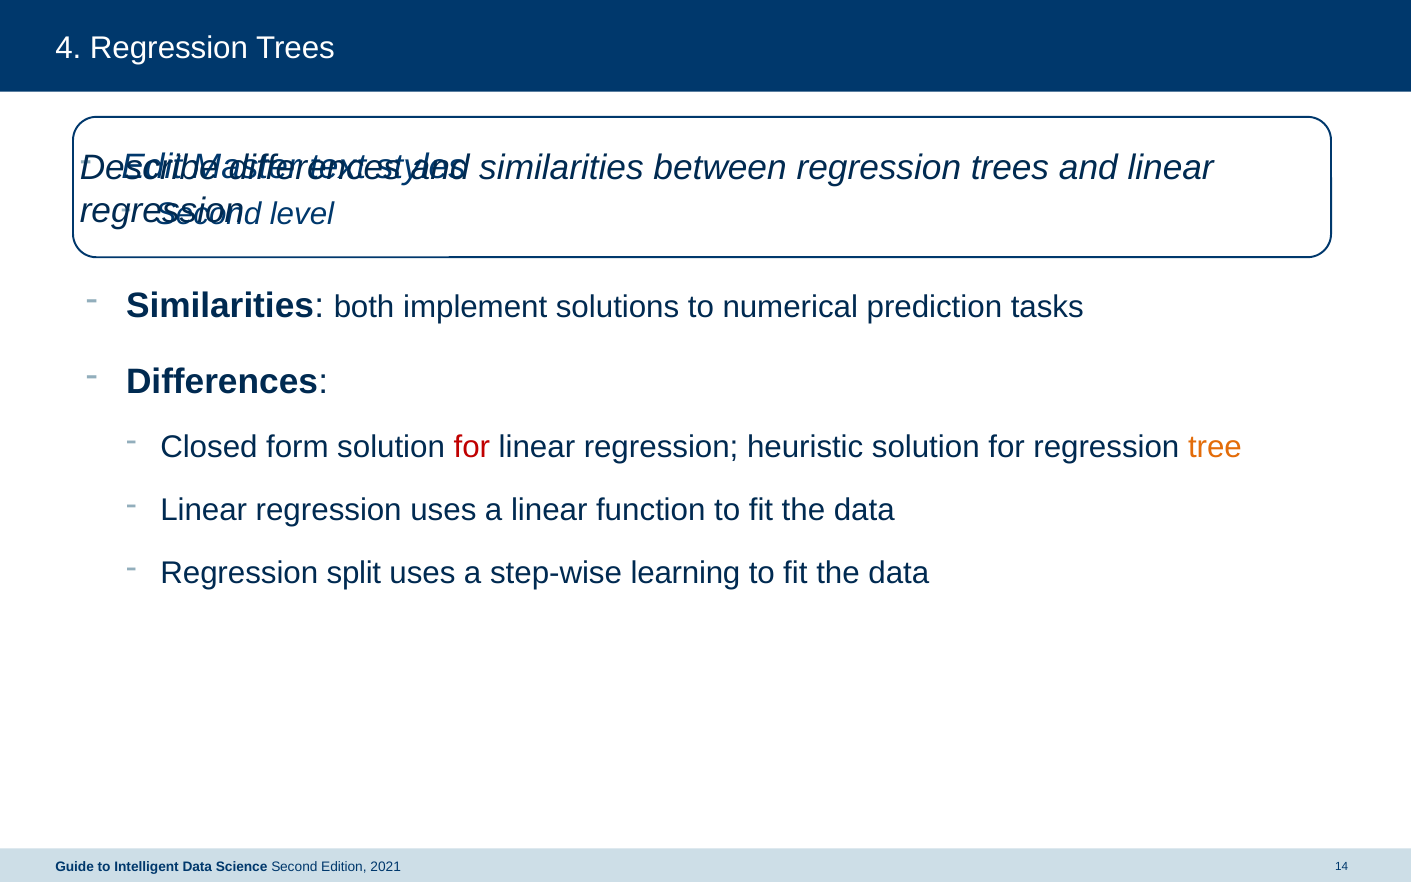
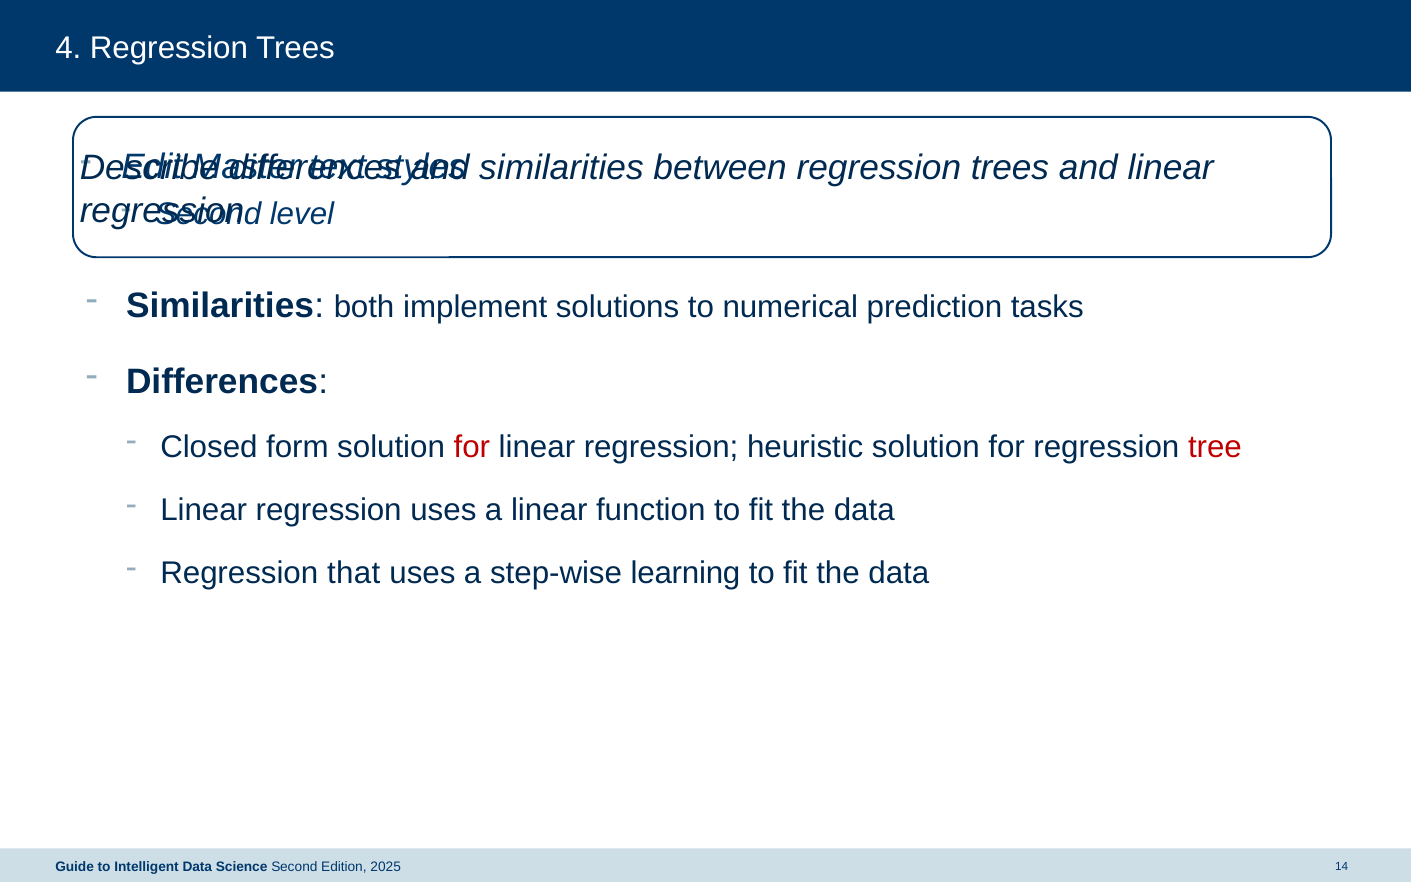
tree colour: orange -> red
split: split -> that
2021: 2021 -> 2025
